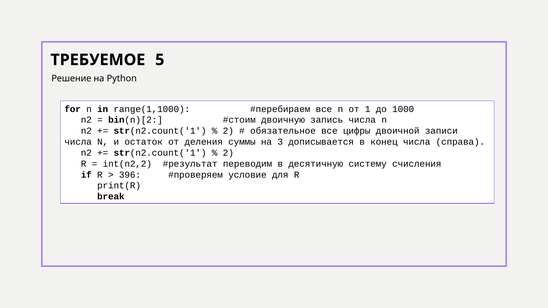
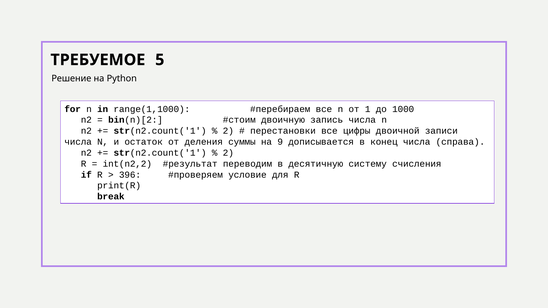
обязательное: обязательное -> перестановки
3: 3 -> 9
